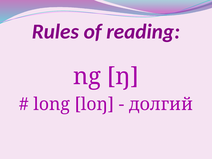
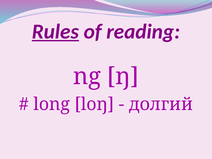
Rules underline: none -> present
